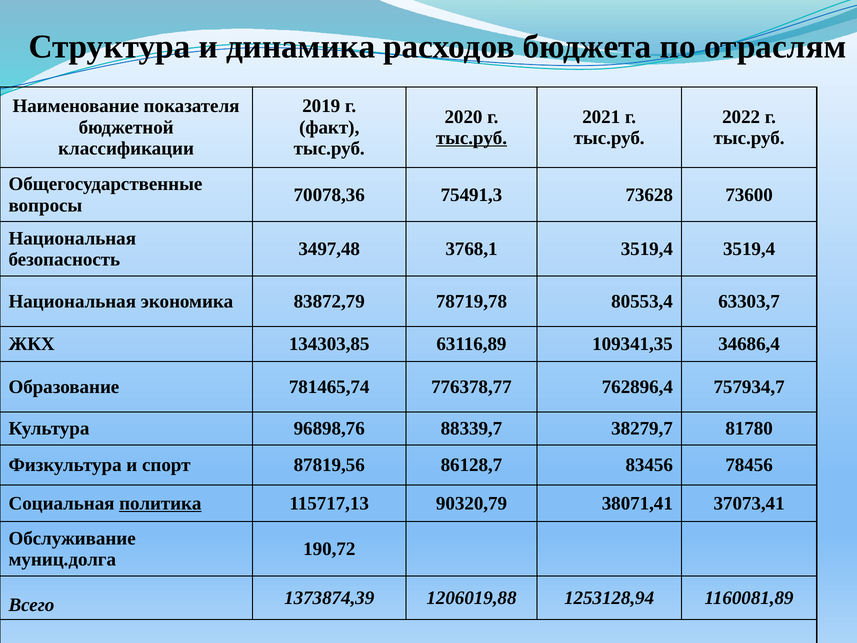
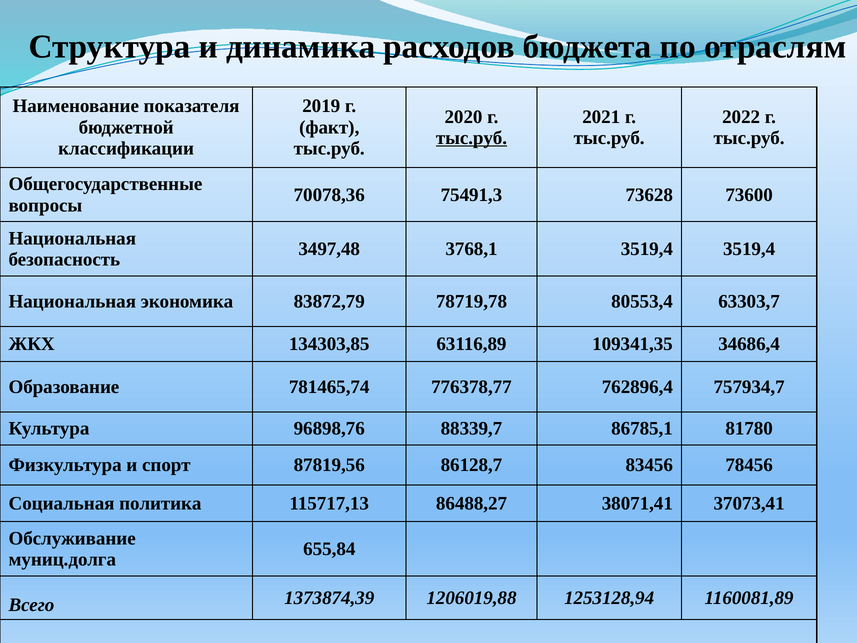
38279,7: 38279,7 -> 86785,1
политика underline: present -> none
90320,79: 90320,79 -> 86488,27
190,72: 190,72 -> 655,84
